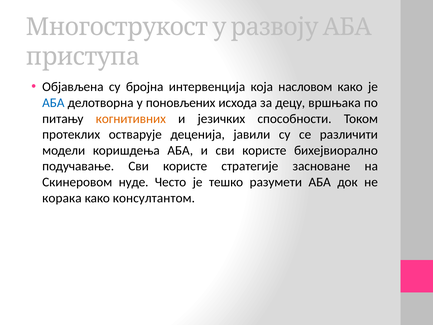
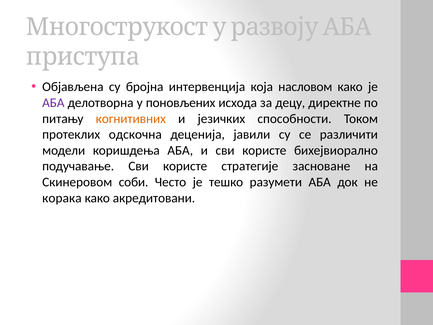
АБА at (53, 103) colour: blue -> purple
вршњака: вршњака -> директне
остварује: остварује -> одскочна
нуде: нуде -> соби
консултантом: консултантом -> акредитовани
